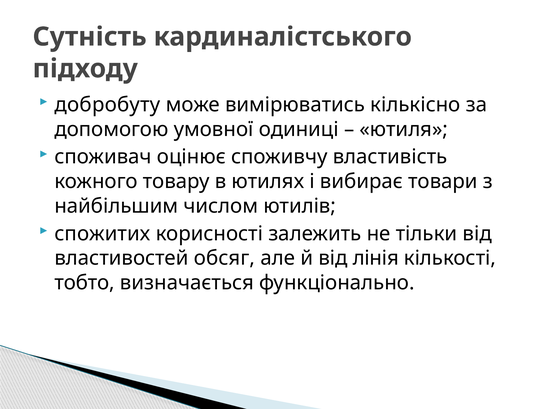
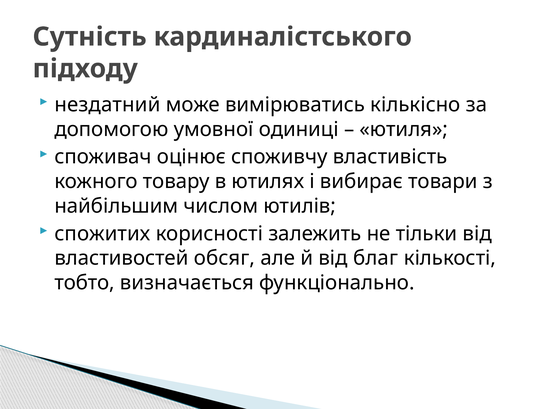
добробуту: добробуту -> нездатний
лінія: лінія -> благ
